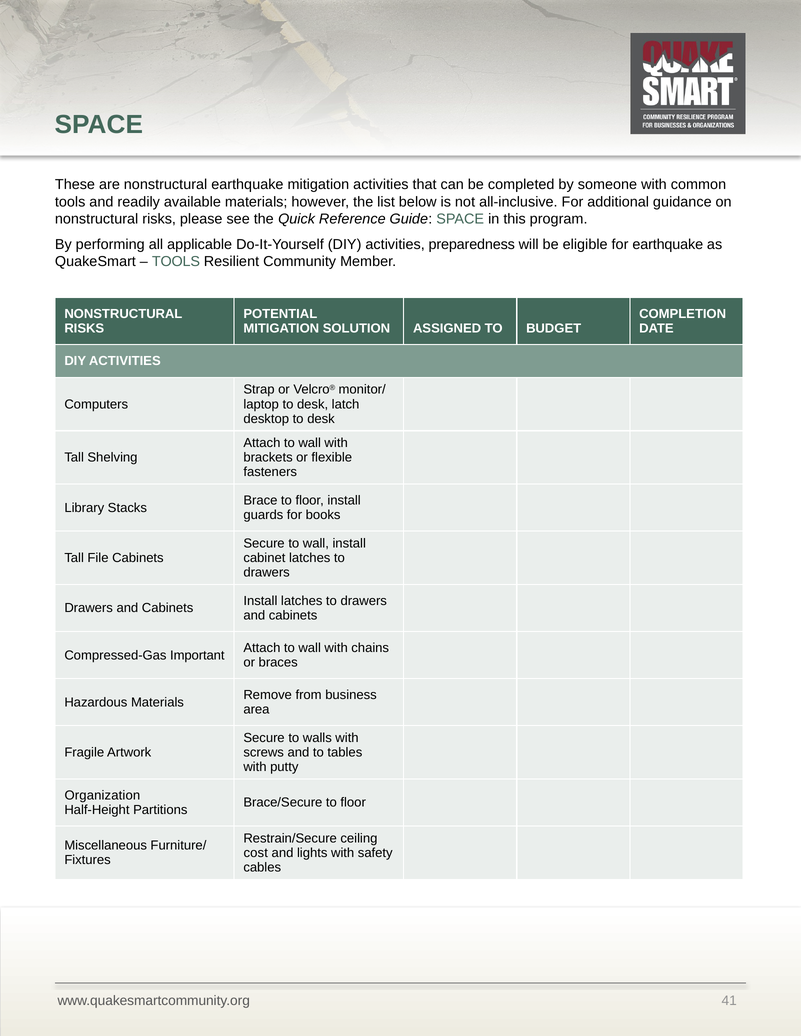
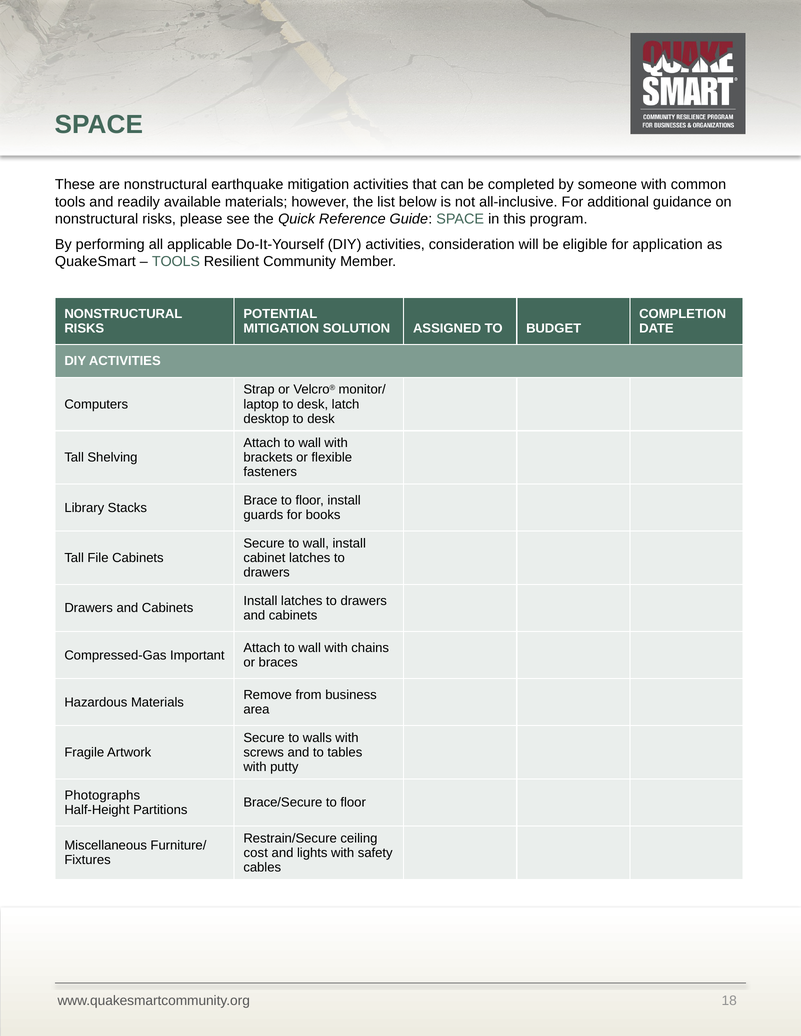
preparedness: preparedness -> consideration
for earthquake: earthquake -> application
Organization: Organization -> Photographs
41: 41 -> 18
